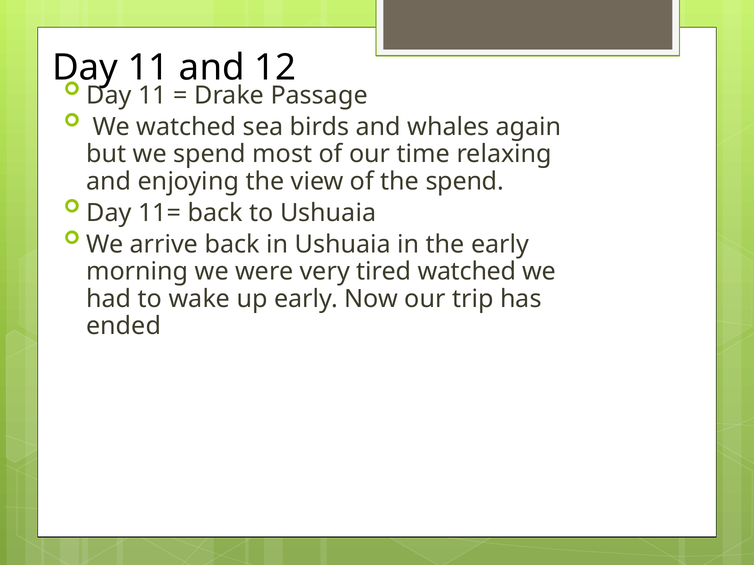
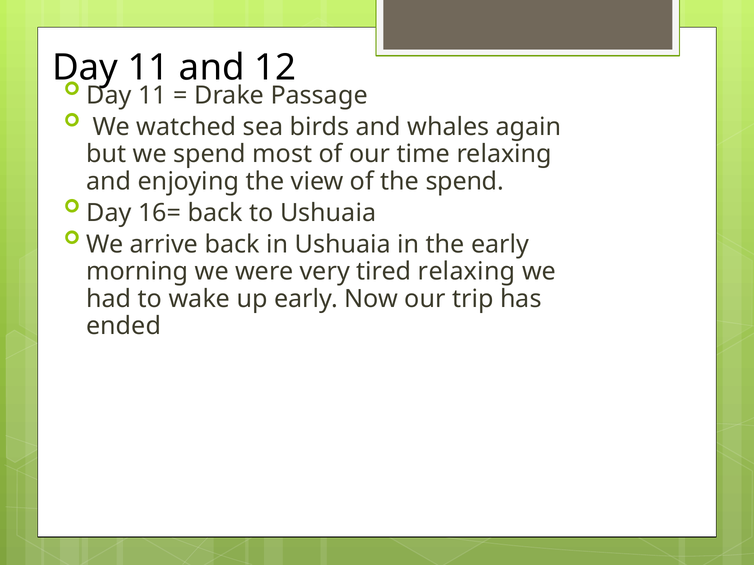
11=: 11= -> 16=
tired watched: watched -> relaxing
